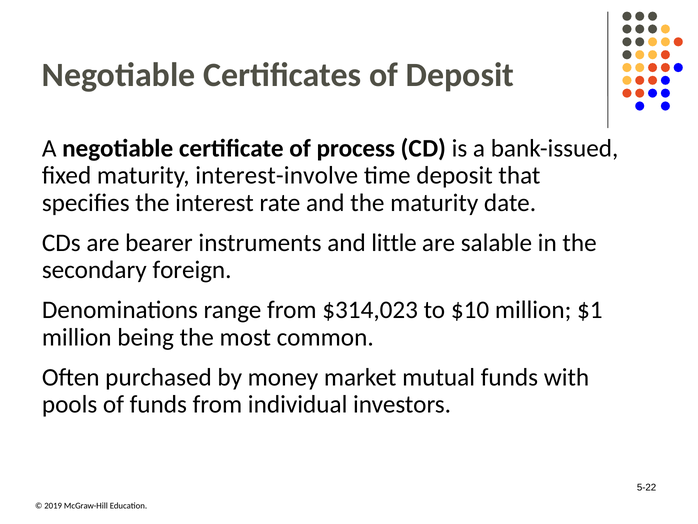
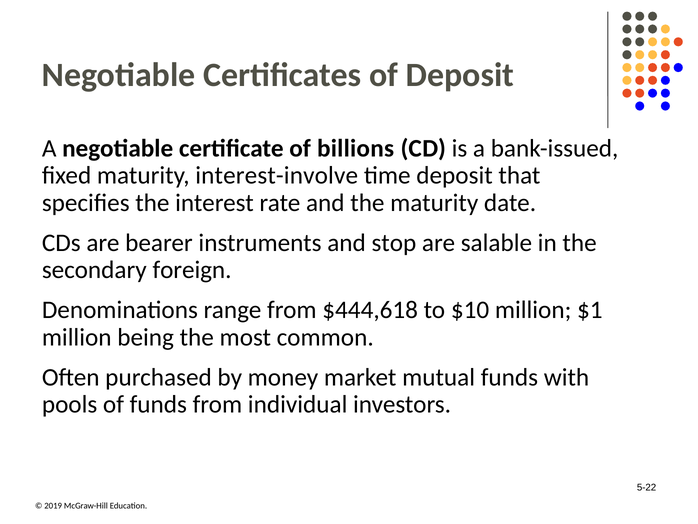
process: process -> billions
little: little -> stop
$314,023: $314,023 -> $444,618
